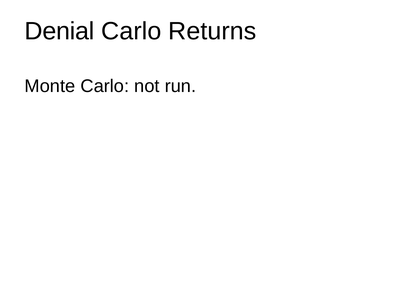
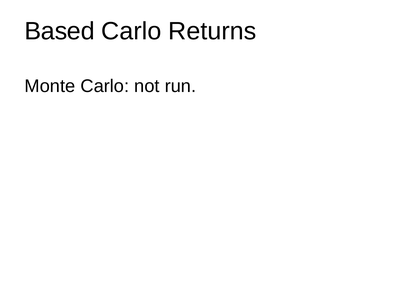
Denial: Denial -> Based
